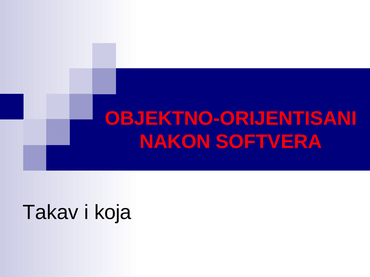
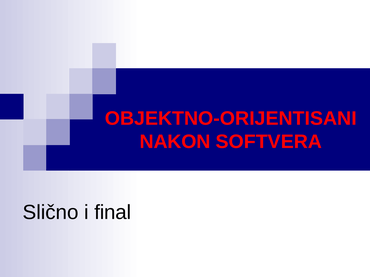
Takav: Takav -> Slično
koja: koja -> final
